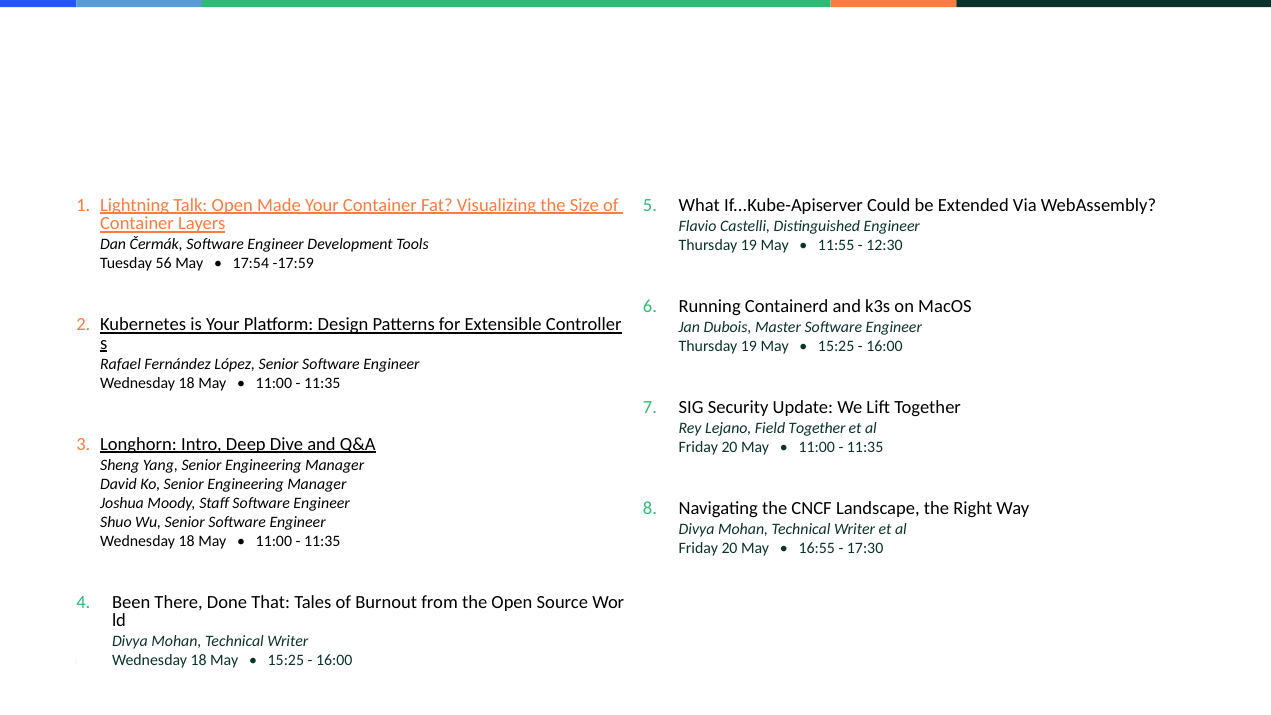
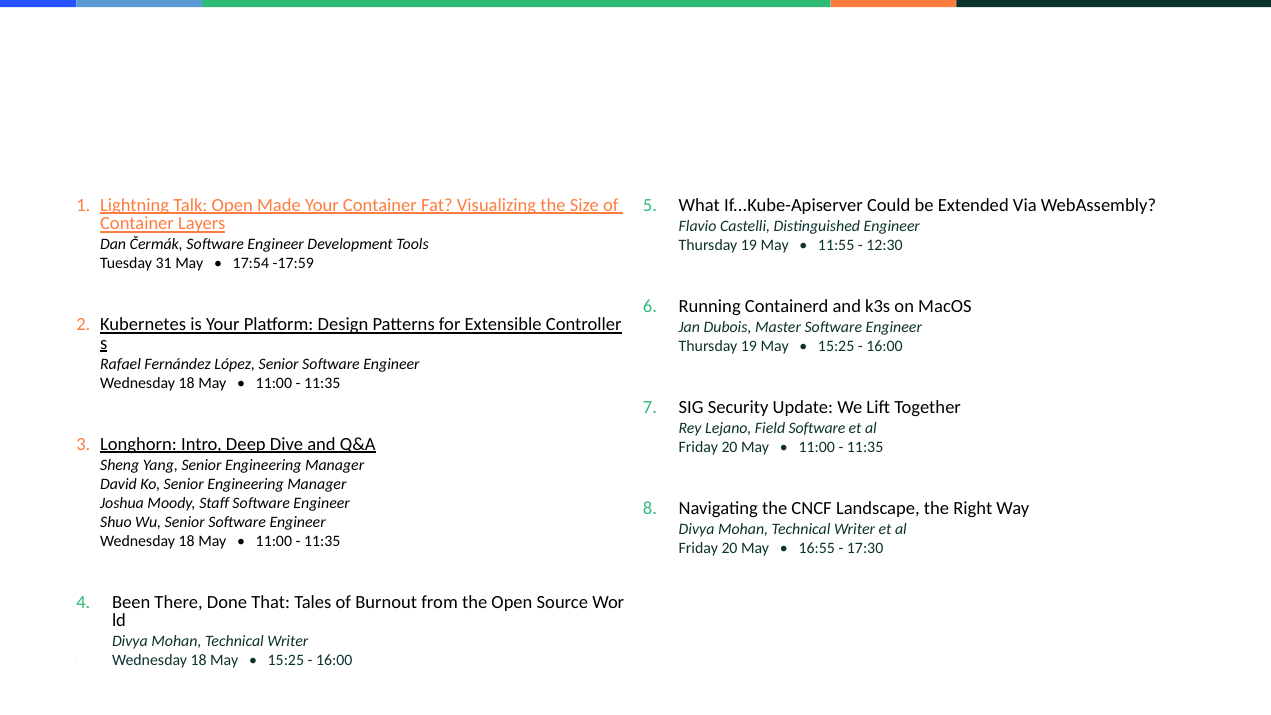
56: 56 -> 31
Field Together: Together -> Software
